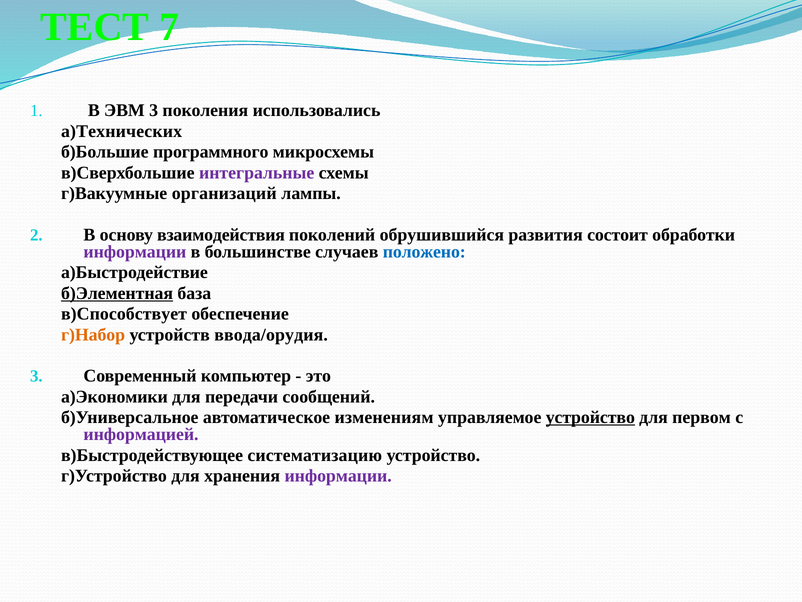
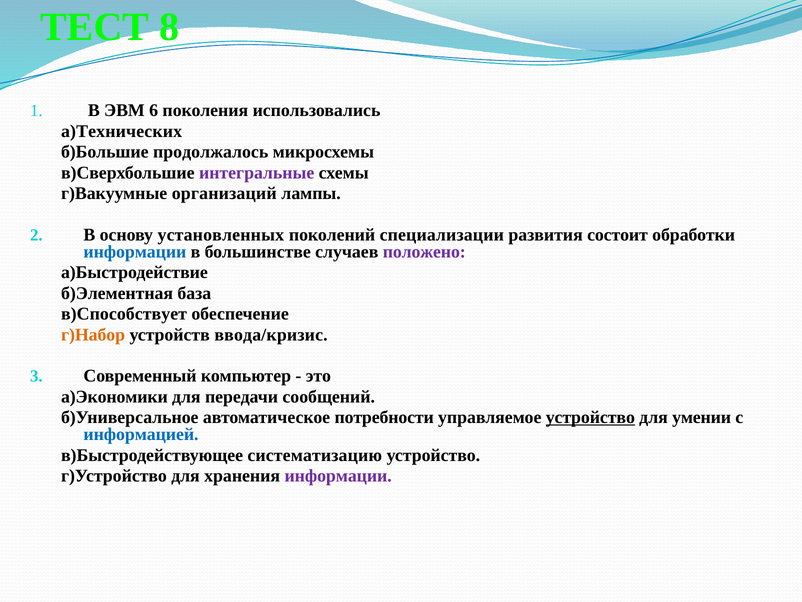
7: 7 -> 8
ЭВМ 3: 3 -> 6
программного: программного -> продолжалось
взаимодействия: взаимодействия -> установленных
обрушившийся: обрушившийся -> специализации
информации at (135, 252) colour: purple -> blue
положено colour: blue -> purple
б)Элементная underline: present -> none
ввода/орудия: ввода/орудия -> ввода/кризис
изменениям: изменениям -> потребности
первом: первом -> умении
информацией colour: purple -> blue
